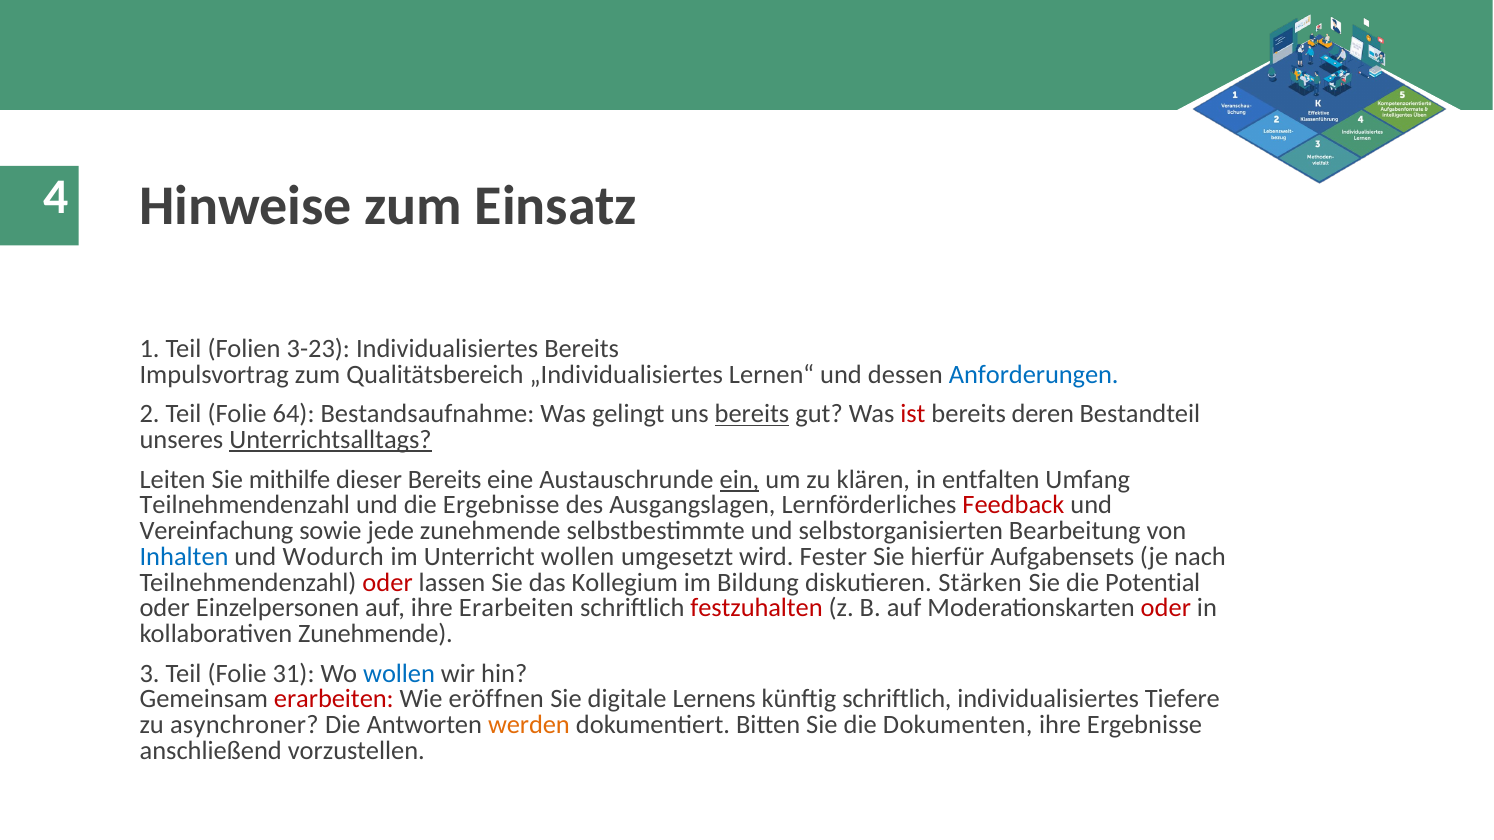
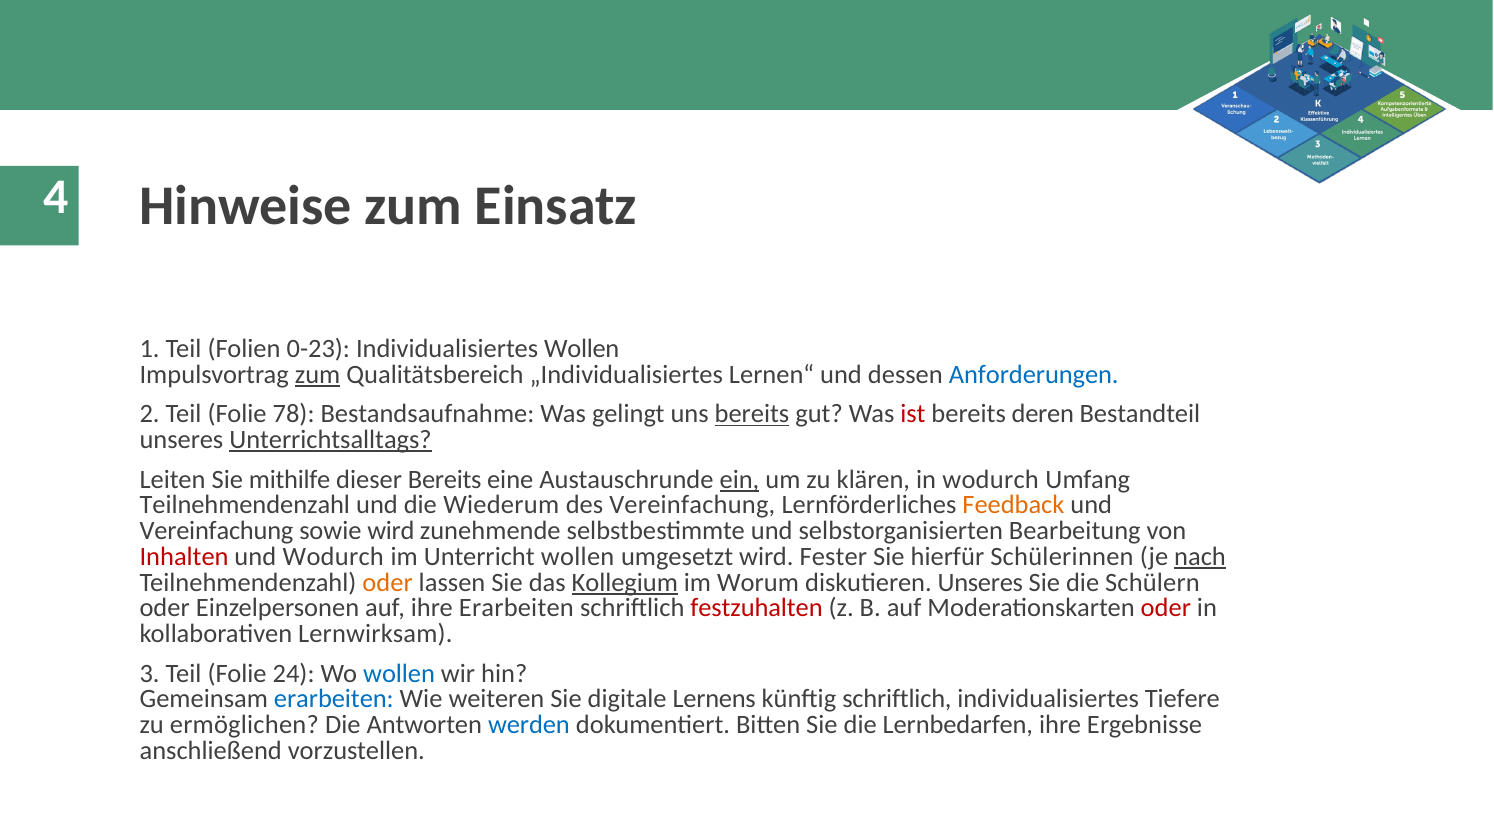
3-23: 3-23 -> 0-23
Individualisiertes Bereits: Bereits -> Wollen
zum at (318, 375) underline: none -> present
64: 64 -> 78
in entfalten: entfalten -> wodurch
die Ergebnisse: Ergebnisse -> Wiederum
des Ausgangslagen: Ausgangslagen -> Vereinfachung
Feedback colour: red -> orange
sowie jede: jede -> wird
Inhalten colour: blue -> red
Aufgabensets: Aufgabensets -> Schülerinnen
nach underline: none -> present
oder at (388, 583) colour: red -> orange
Kollegium underline: none -> present
Bildung: Bildung -> Worum
diskutieren Stärken: Stärken -> Unseres
Potential: Potential -> Schülern
kollaborativen Zunehmende: Zunehmende -> Lernwirksam
31: 31 -> 24
erarbeiten at (334, 699) colour: red -> blue
eröffnen: eröffnen -> weiteren
asynchroner: asynchroner -> ermöglichen
werden colour: orange -> blue
Dokumenten: Dokumenten -> Lernbedarfen
